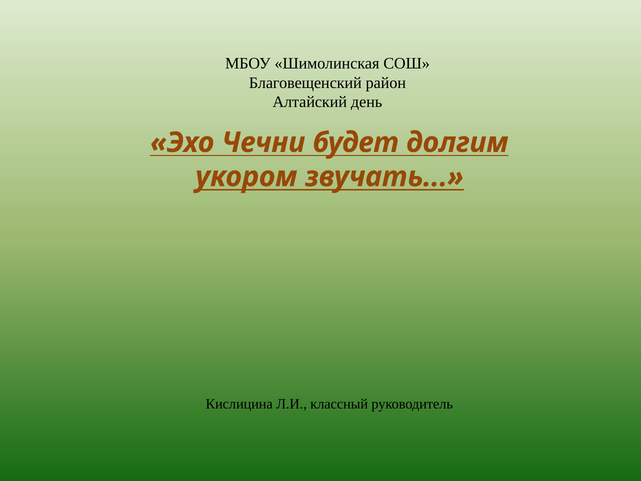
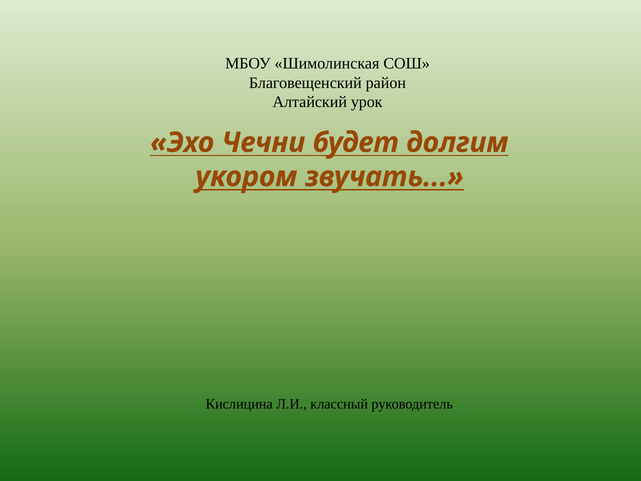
день: день -> урок
